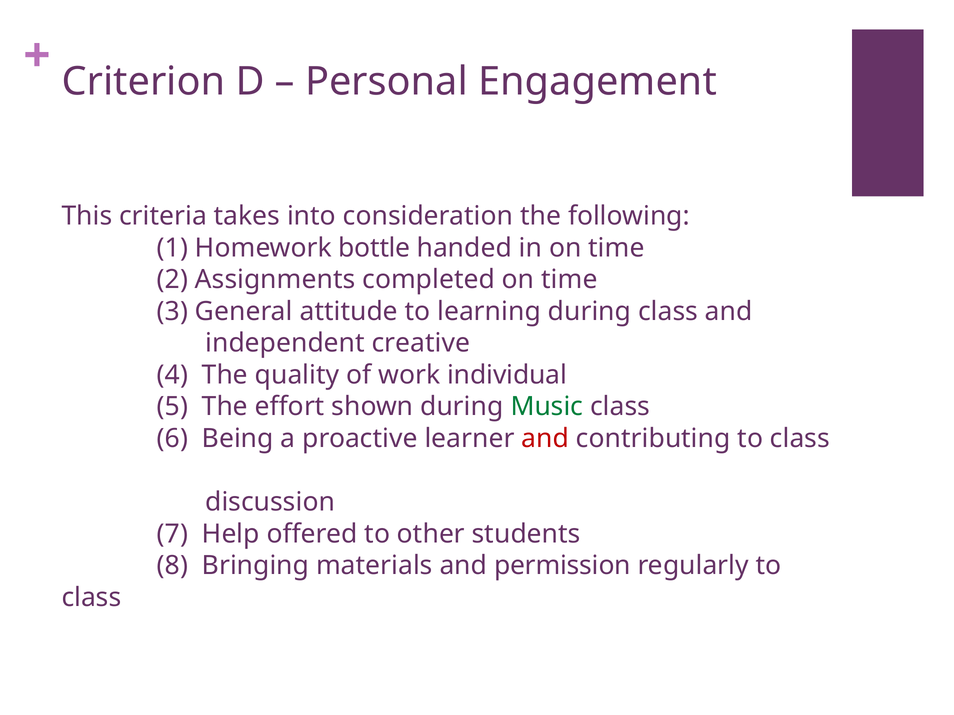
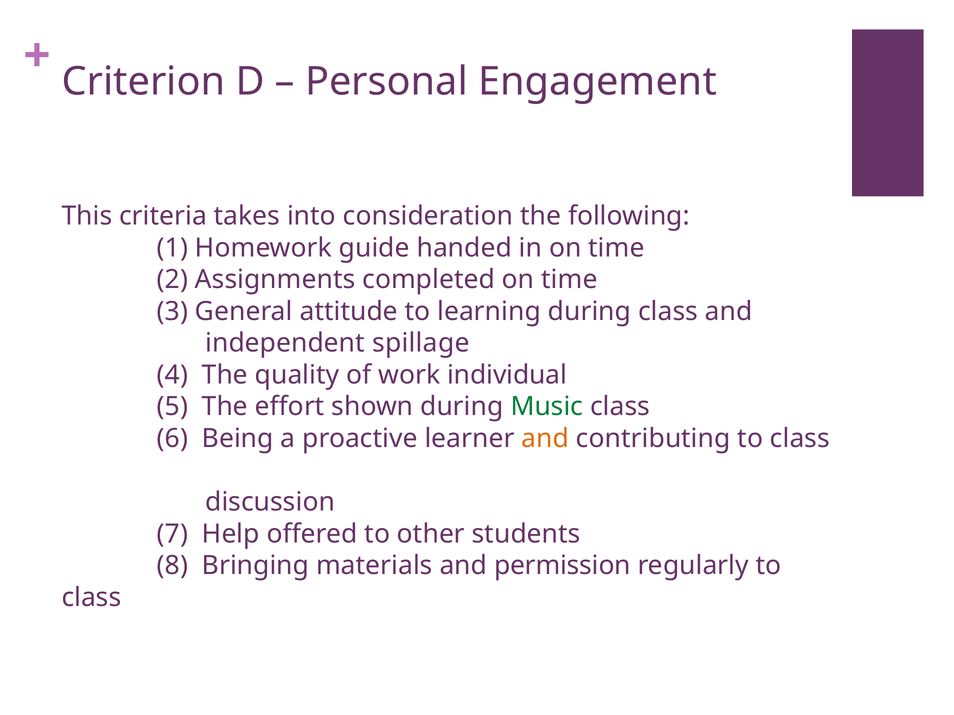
bottle: bottle -> guide
creative: creative -> spillage
and at (545, 439) colour: red -> orange
